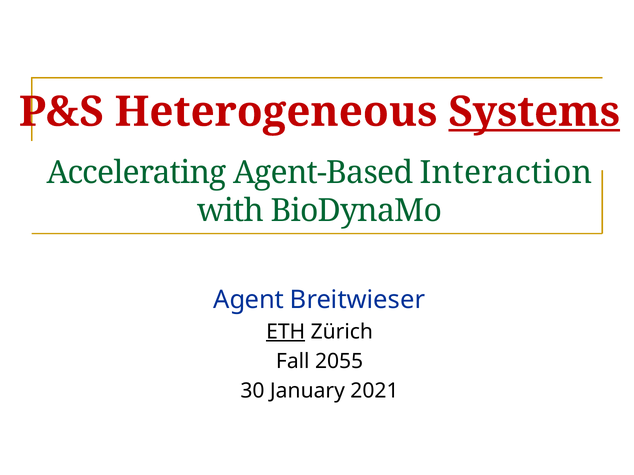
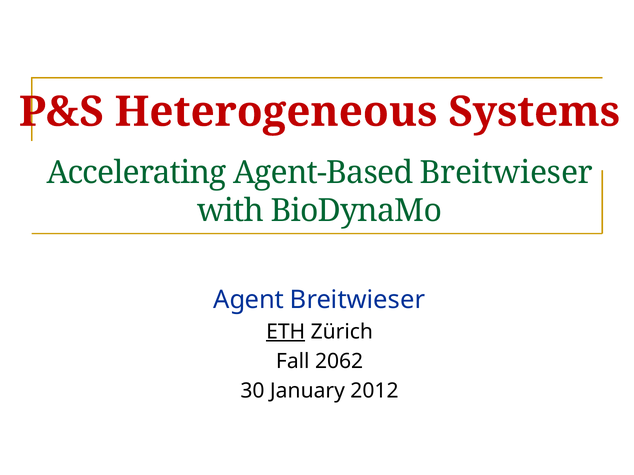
Systems underline: present -> none
Agent-Based Interaction: Interaction -> Breitwieser
2055: 2055 -> 2062
2021: 2021 -> 2012
